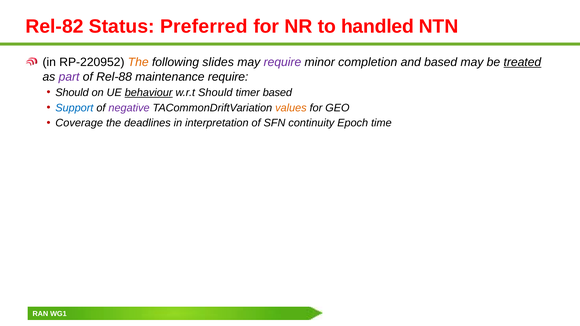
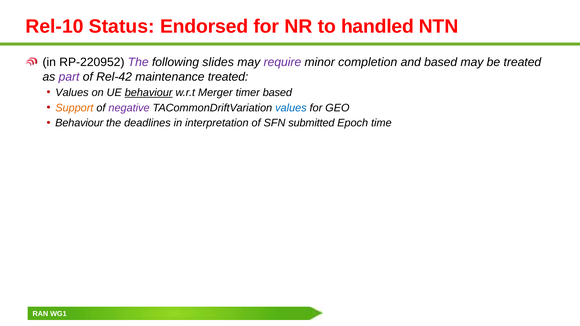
Rel-82: Rel-82 -> Rel-10
Preferred: Preferred -> Endorsed
The at (138, 62) colour: orange -> purple
treated at (522, 62) underline: present -> none
Rel-88: Rel-88 -> Rel-42
maintenance require: require -> treated
Should at (72, 93): Should -> Values
w.r.t Should: Should -> Merger
Support colour: blue -> orange
values at (291, 108) colour: orange -> blue
Coverage at (79, 123): Coverage -> Behaviour
continuity: continuity -> submitted
